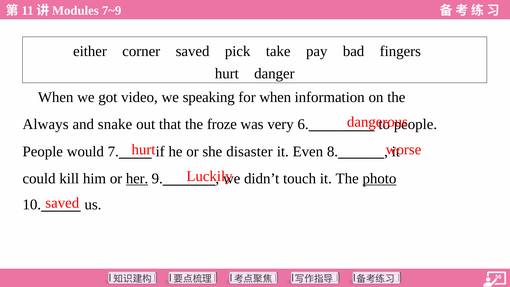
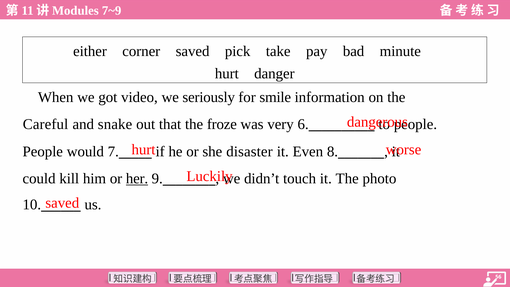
fingers: fingers -> minute
speaking: speaking -> seriously
for when: when -> smile
Always: Always -> Careful
photo underline: present -> none
